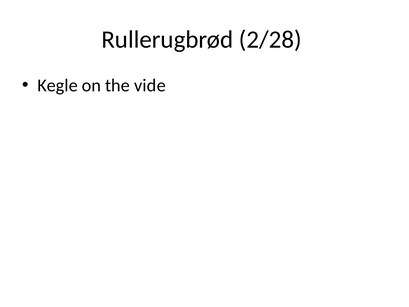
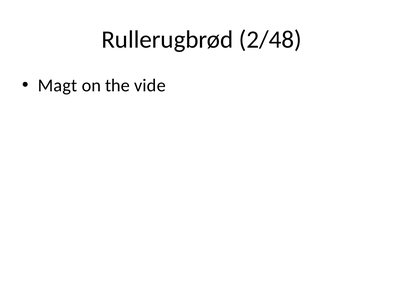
2/28: 2/28 -> 2/48
Kegle: Kegle -> Magt
